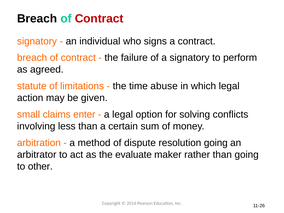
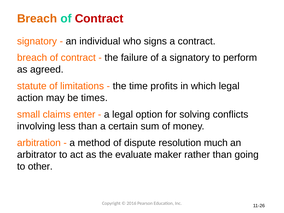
Breach at (37, 19) colour: black -> orange
abuse: abuse -> profits
given: given -> times
resolution going: going -> much
